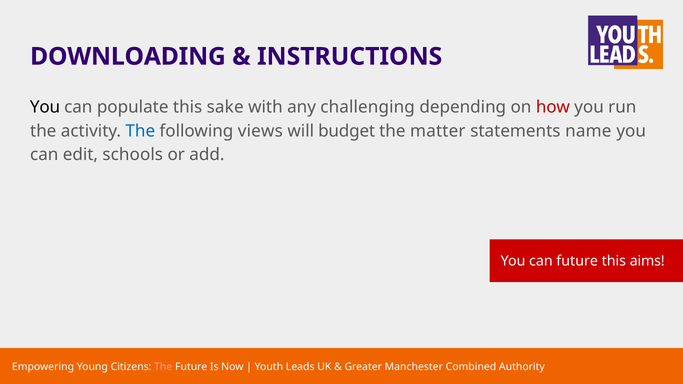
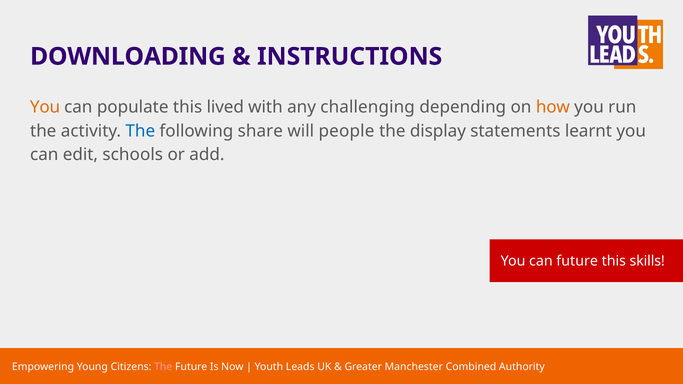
You at (45, 107) colour: black -> orange
sake: sake -> lived
how colour: red -> orange
views: views -> share
budget: budget -> people
matter: matter -> display
name: name -> learnt
aims: aims -> skills
